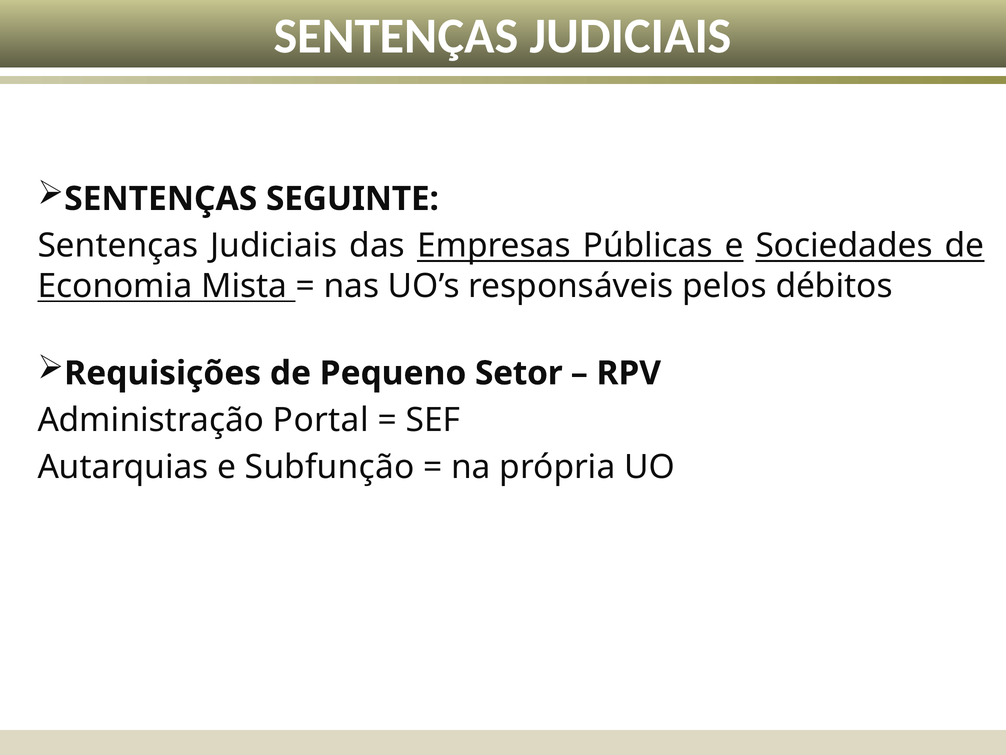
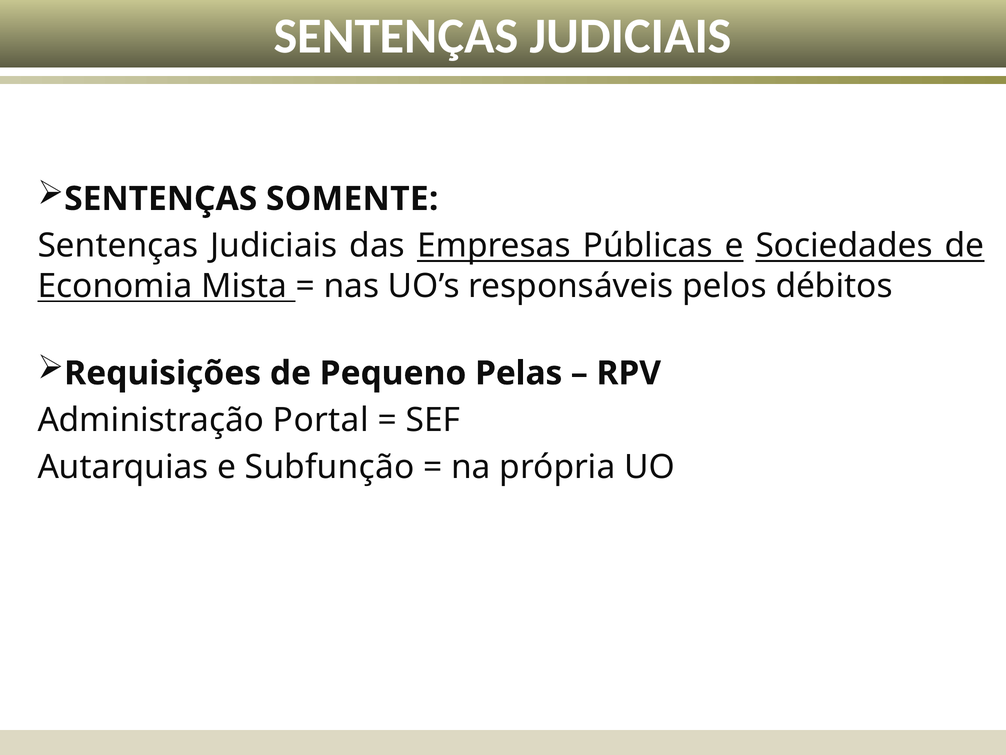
SEGUINTE: SEGUINTE -> SOMENTE
Setor: Setor -> Pelas
